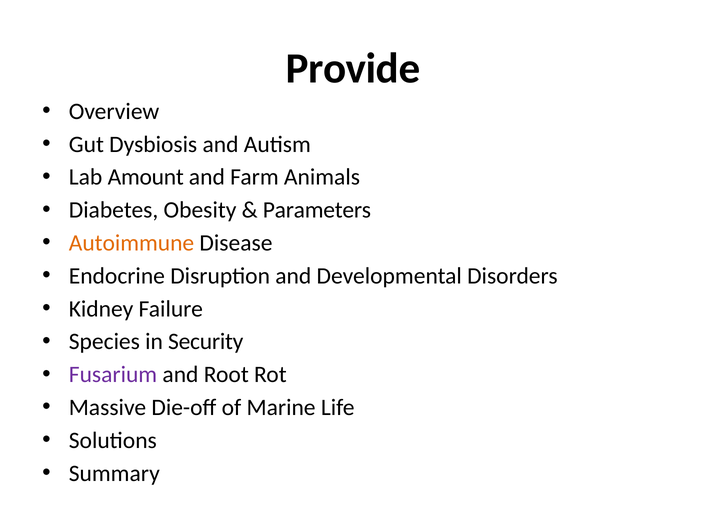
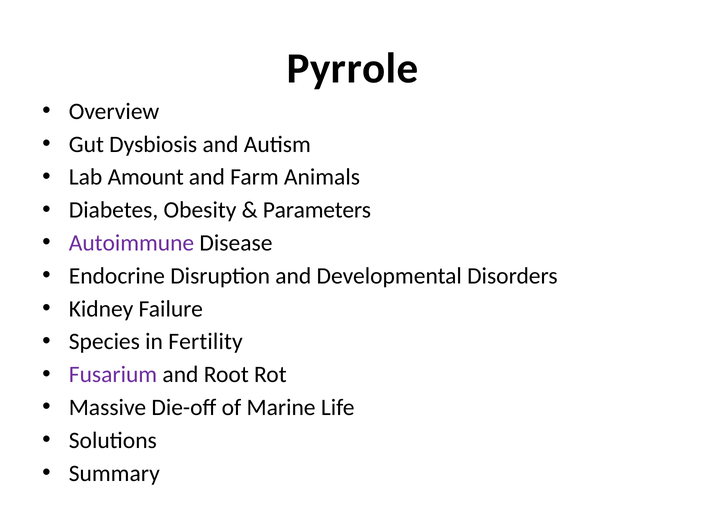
Provide: Provide -> Pyrrole
Autoimmune colour: orange -> purple
Security: Security -> Fertility
